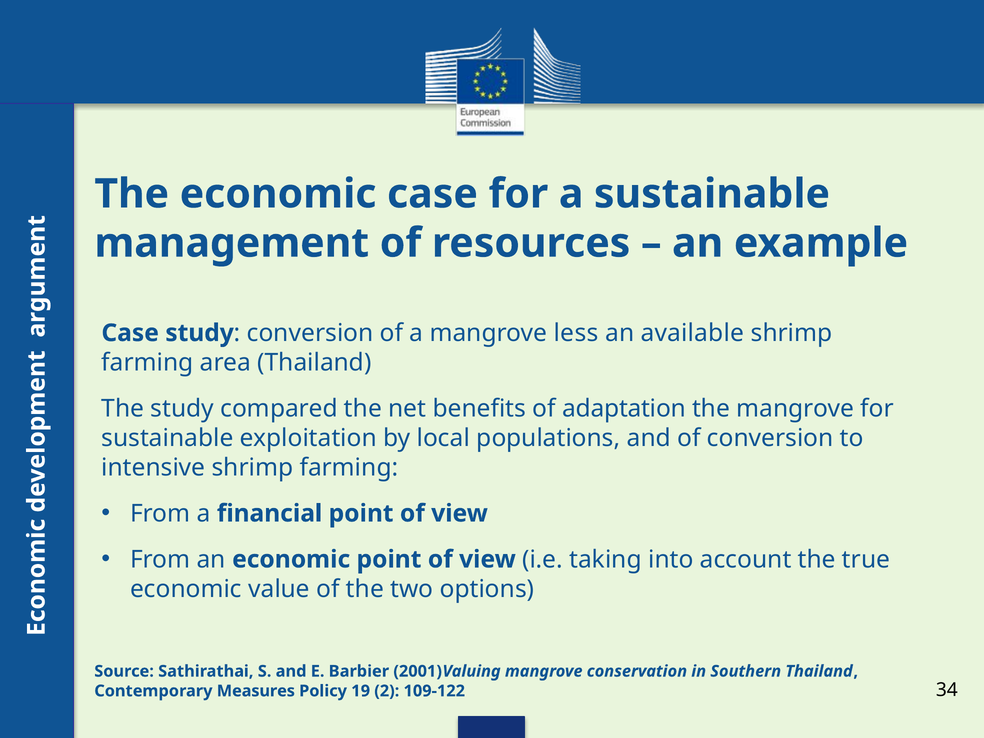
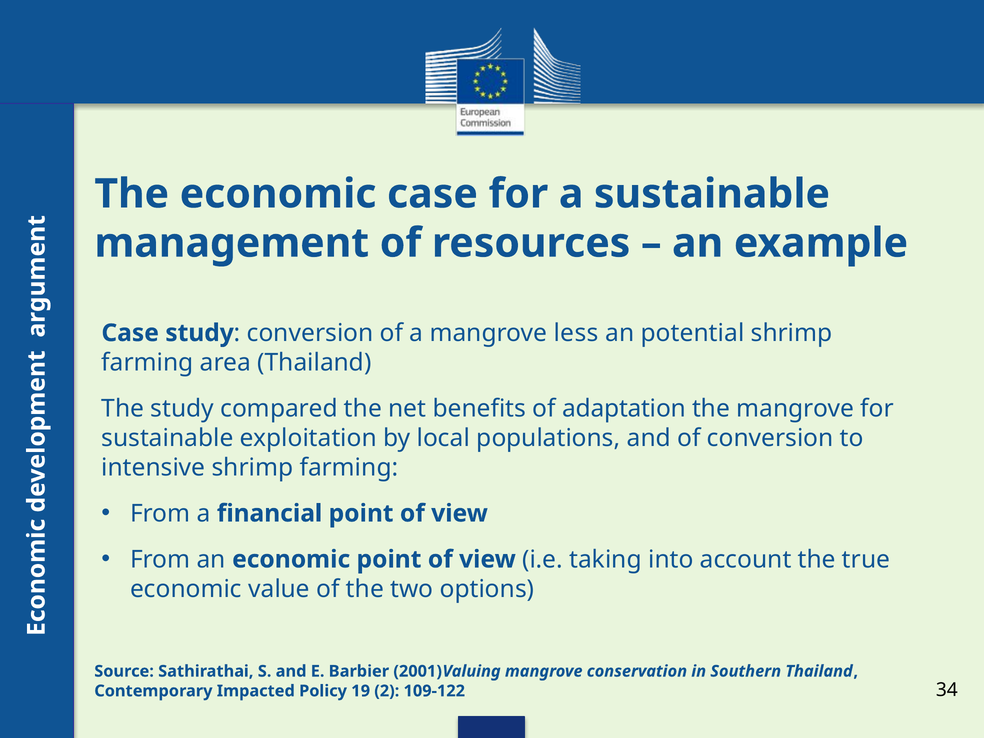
available: available -> potential
Measures: Measures -> Impacted
